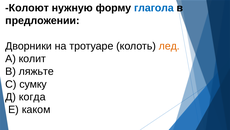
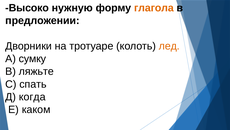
Колоют: Колоют -> Высоко
глагола colour: blue -> orange
колит: колит -> сумку
сумку: сумку -> спать
